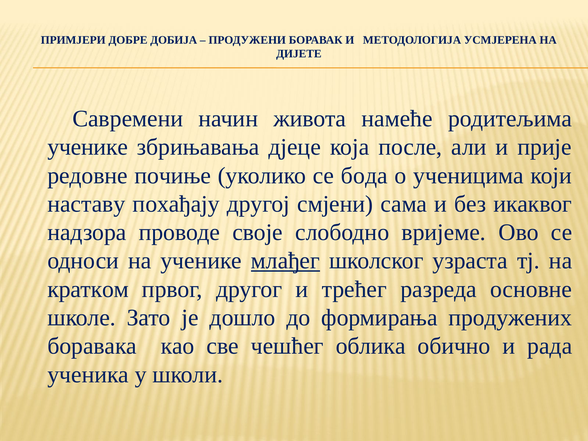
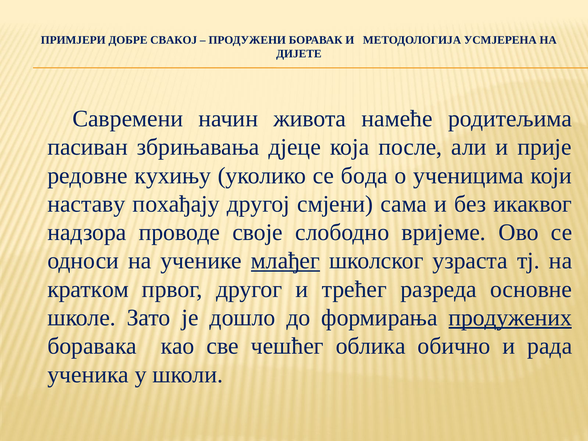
ДОБИЈА: ДОБИЈА -> СВАКОЈ
ученике at (88, 147): ученике -> пасиван
почиње: почиње -> кухињу
продужених underline: none -> present
